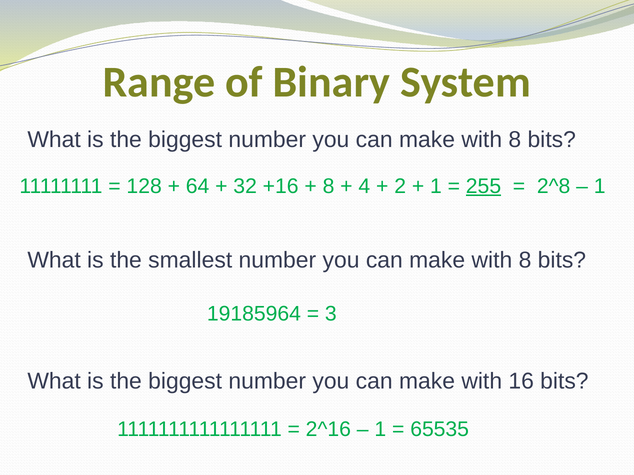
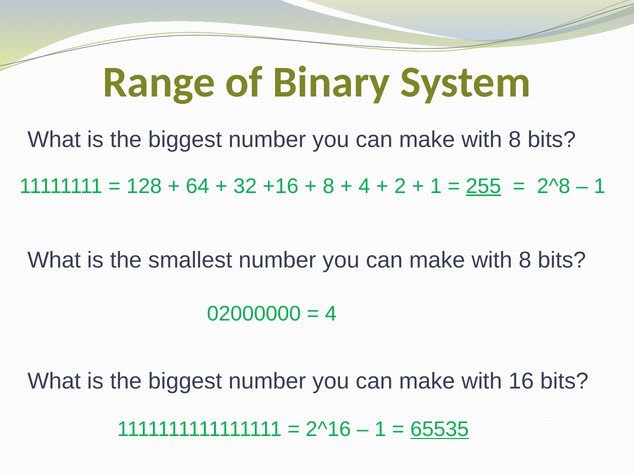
19185964: 19185964 -> 02000000
3 at (331, 314): 3 -> 4
65535 underline: none -> present
